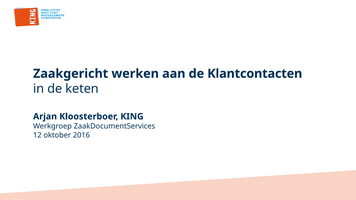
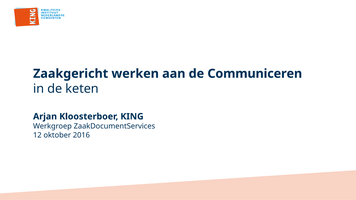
Klantcontacten: Klantcontacten -> Communiceren
